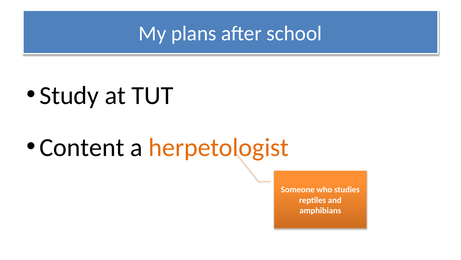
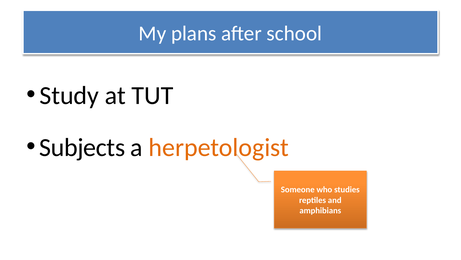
Content: Content -> Subjects
